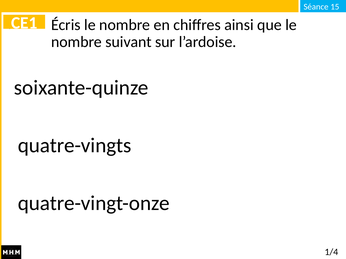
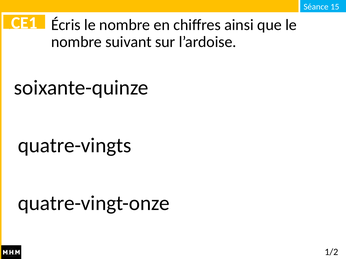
1/4: 1/4 -> 1/2
